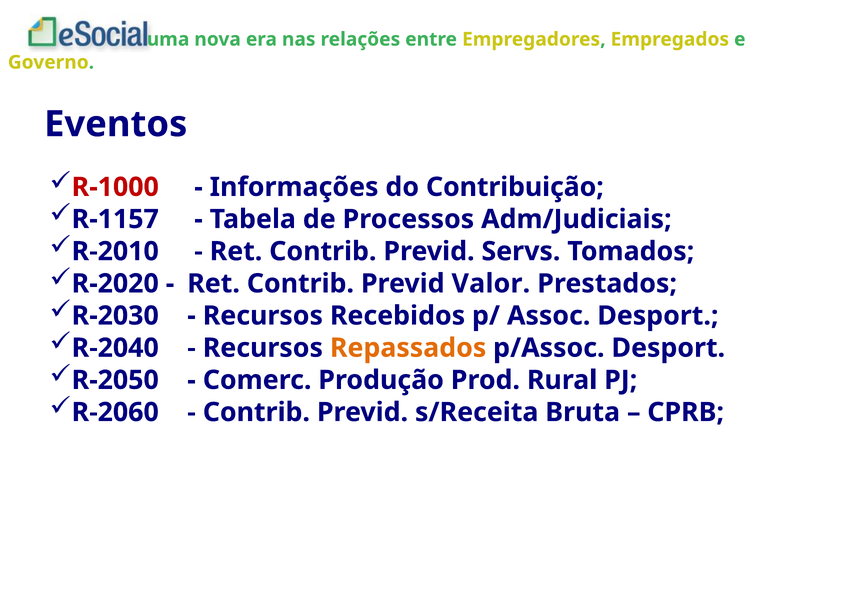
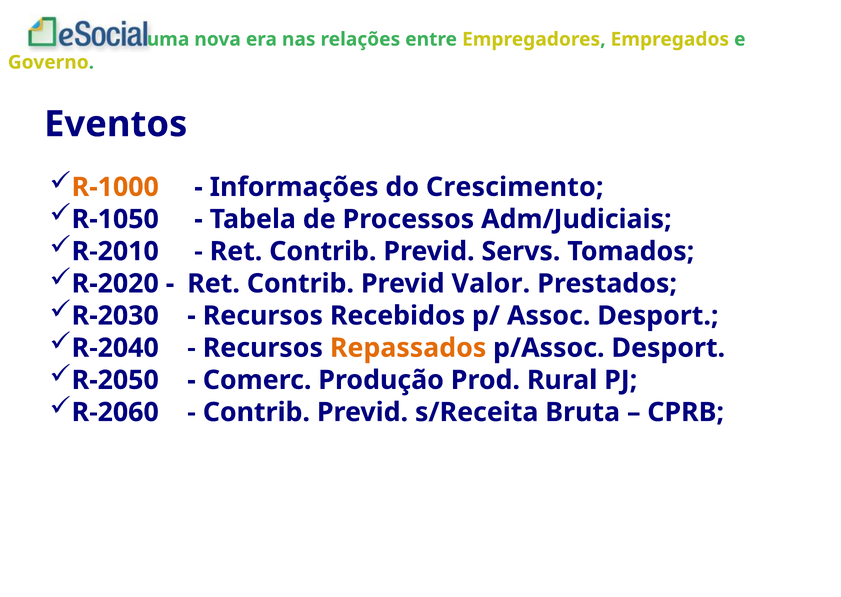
R-1000 colour: red -> orange
Contribuição: Contribuição -> Crescimento
R-1157: R-1157 -> R-1050
